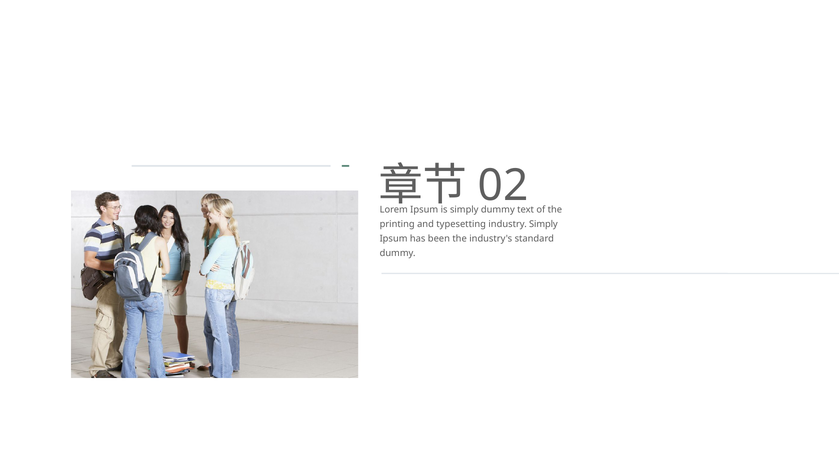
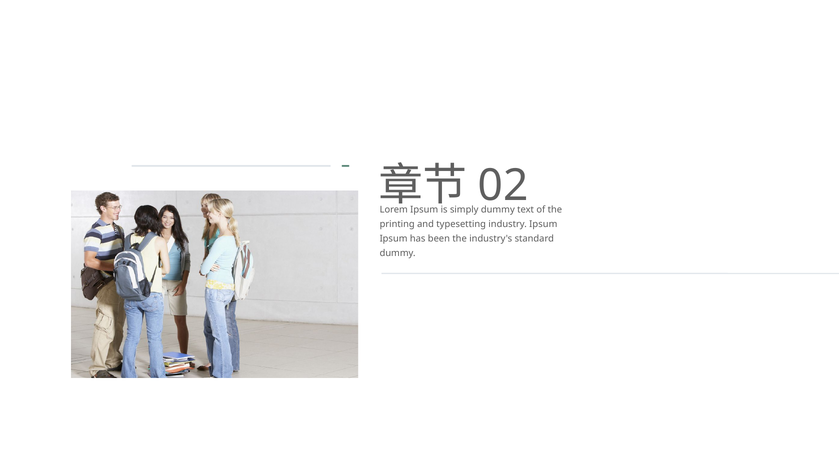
industry Simply: Simply -> Ipsum
